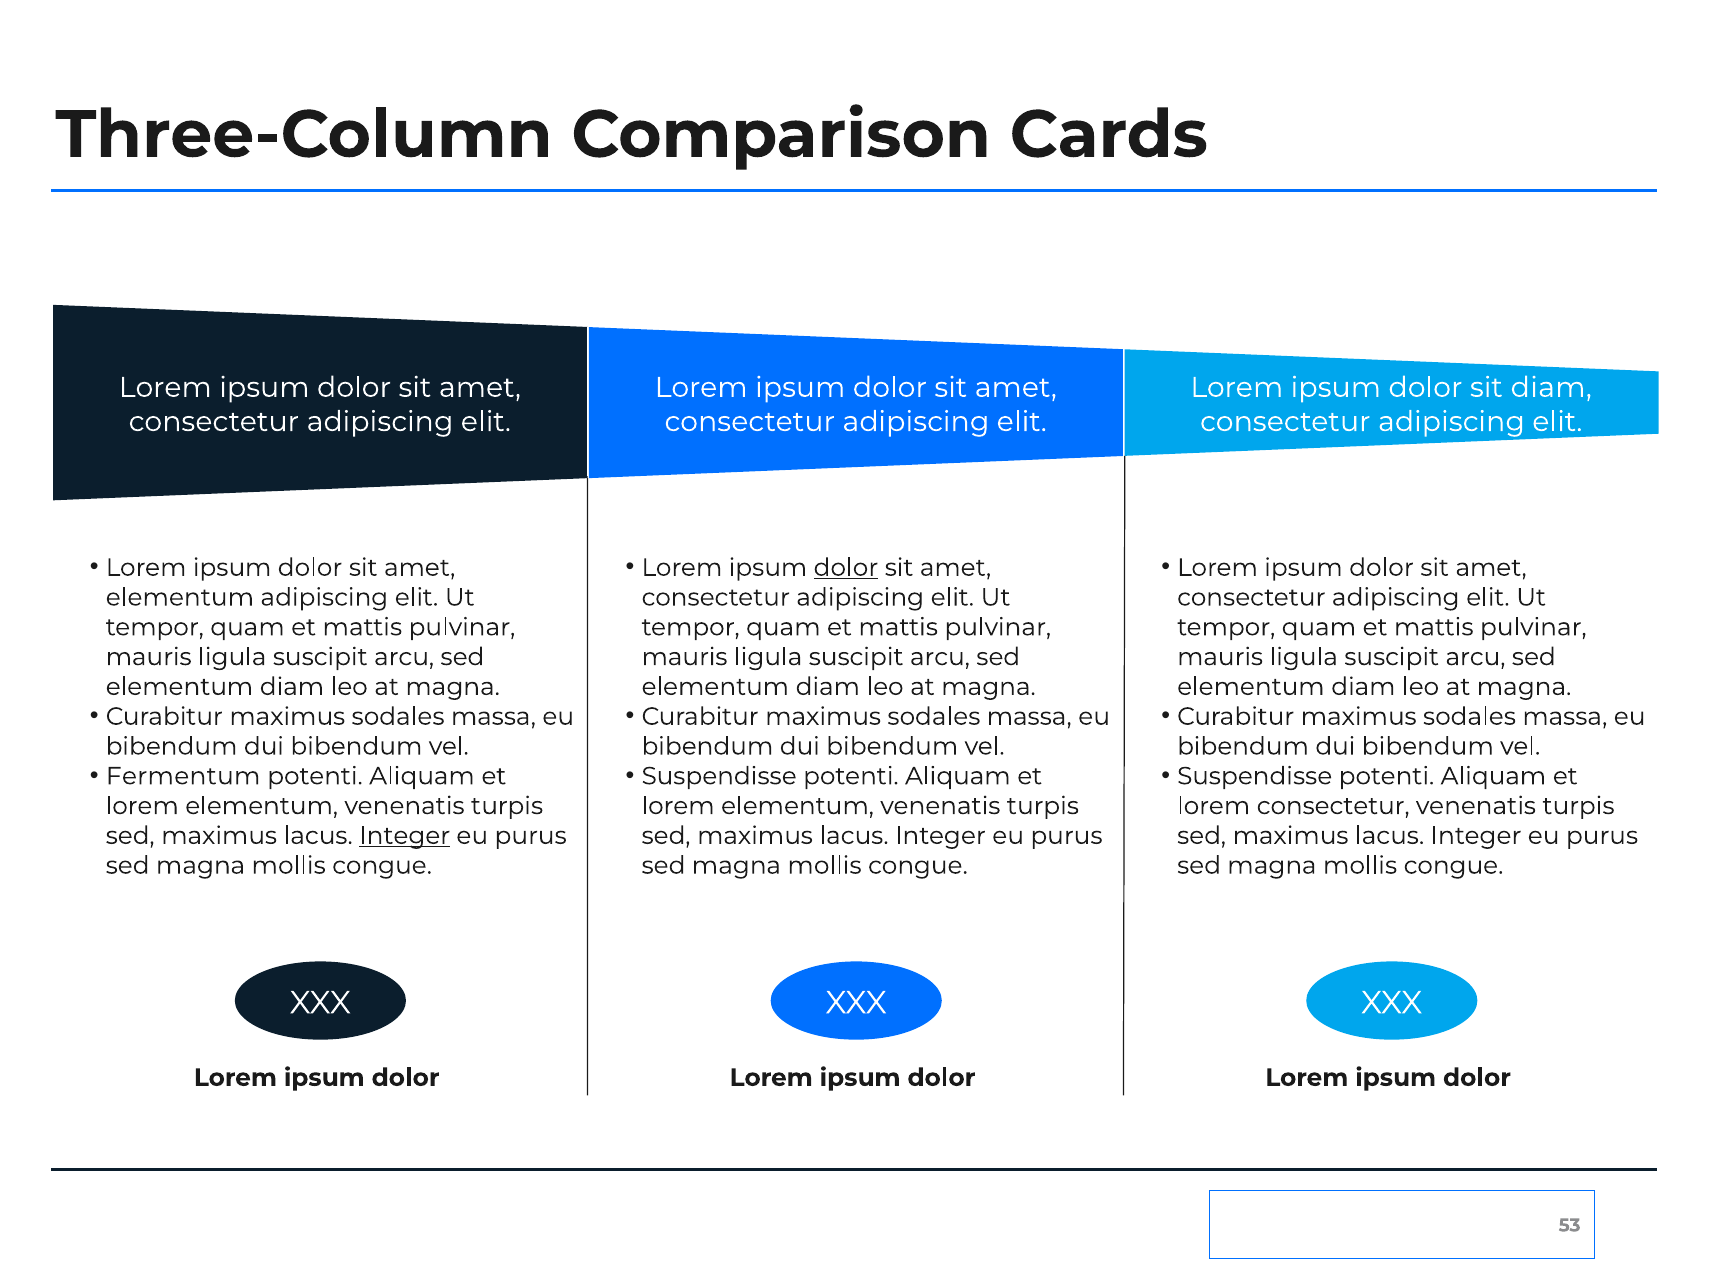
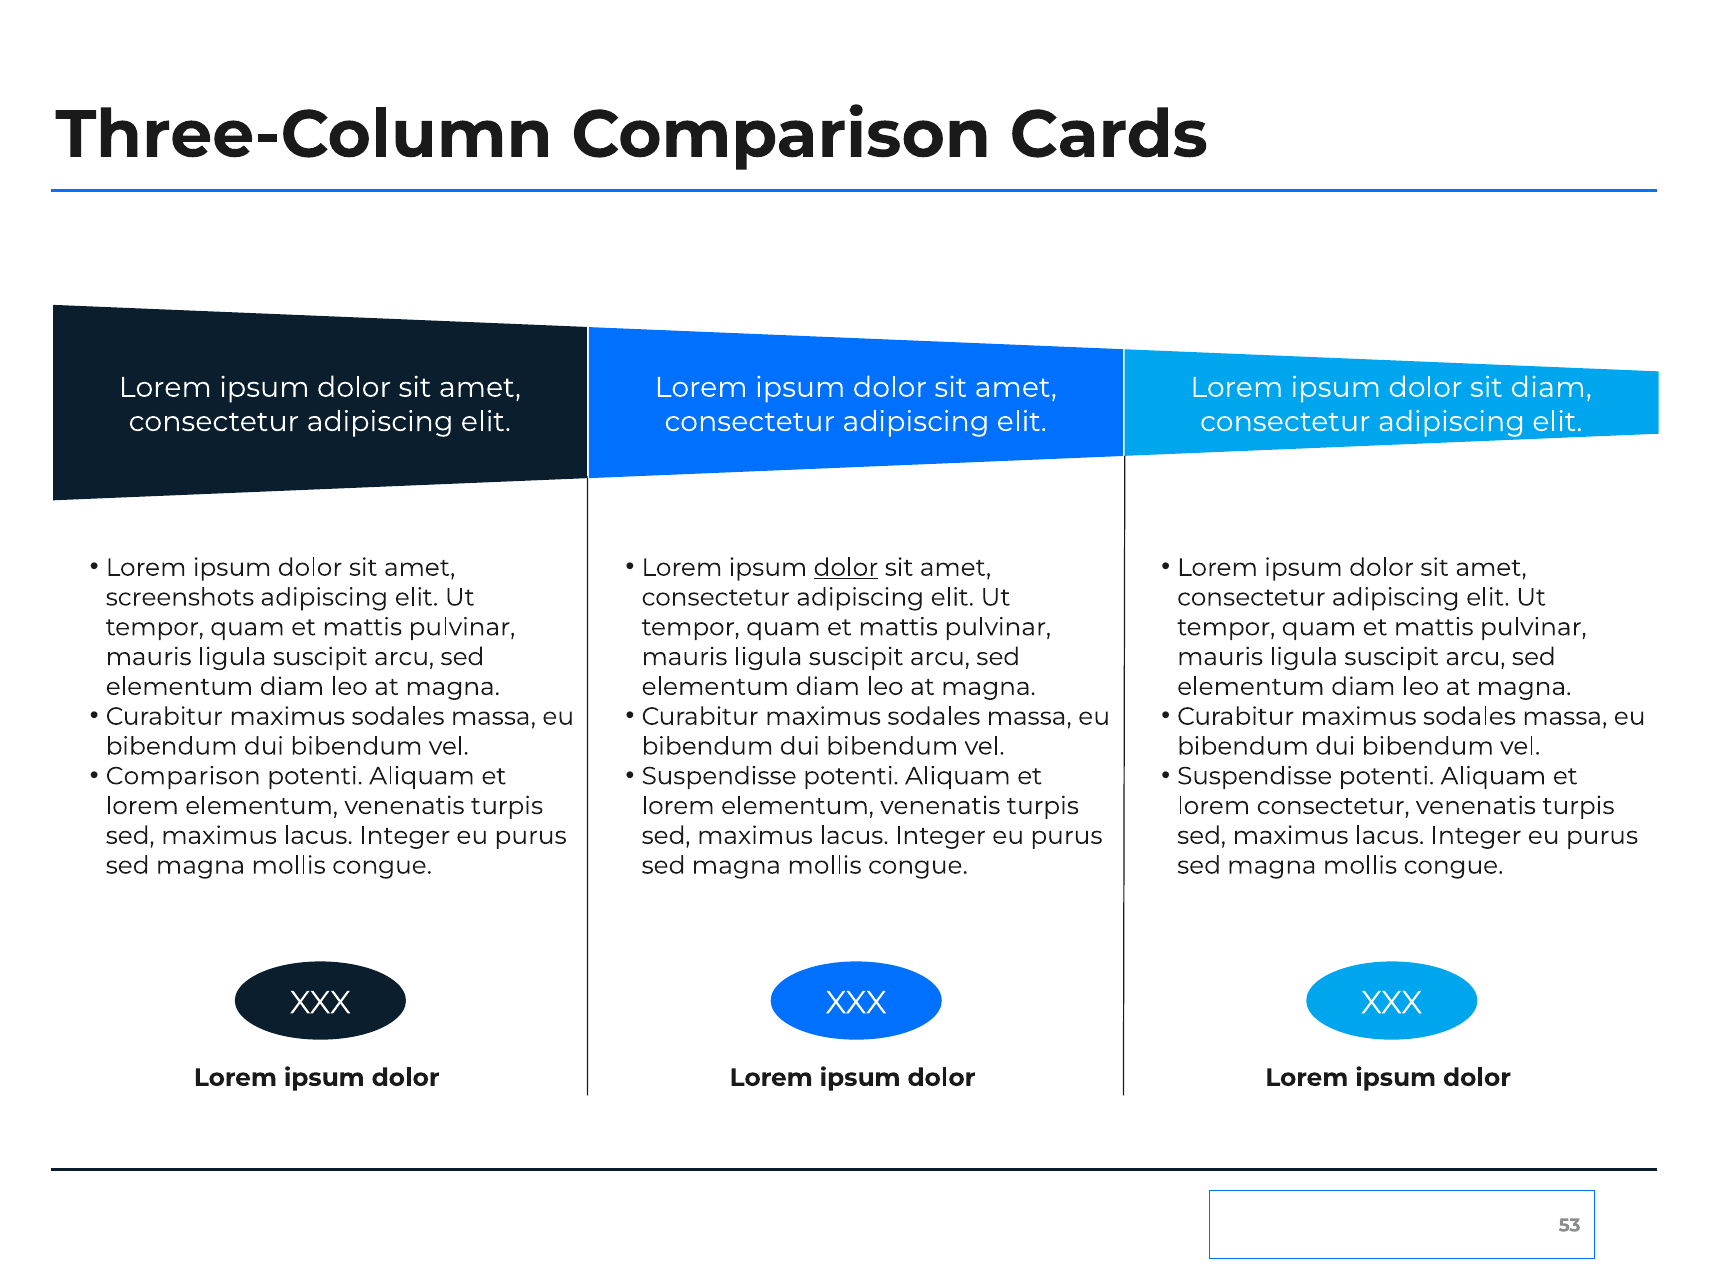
elementum at (180, 597): elementum -> screenshots
Fermentum at (183, 776): Fermentum -> Comparison
Integer at (405, 836) underline: present -> none
